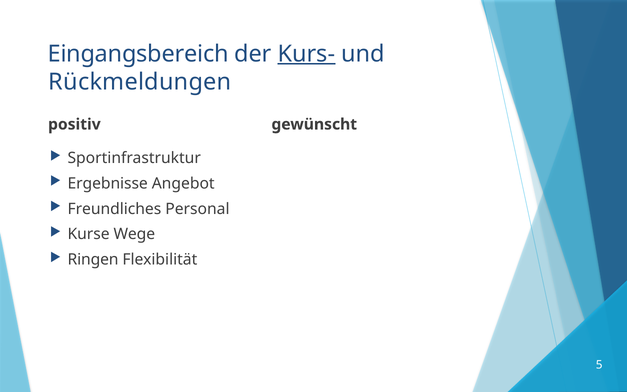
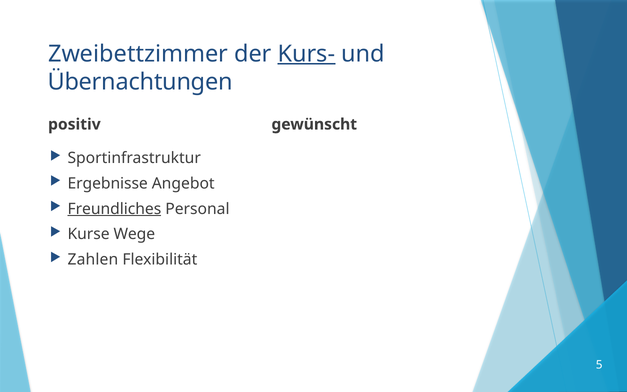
Eingangsbereich: Eingangsbereich -> Zweibettzimmer
Rückmeldungen: Rückmeldungen -> Übernachtungen
Freundliches underline: none -> present
Ringen: Ringen -> Zahlen
